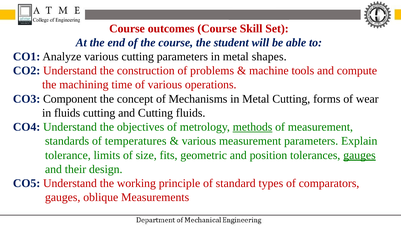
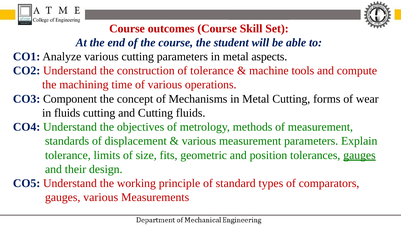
shapes: shapes -> aspects
of problems: problems -> tolerance
methods underline: present -> none
temperatures: temperatures -> displacement
gauges oblique: oblique -> various
